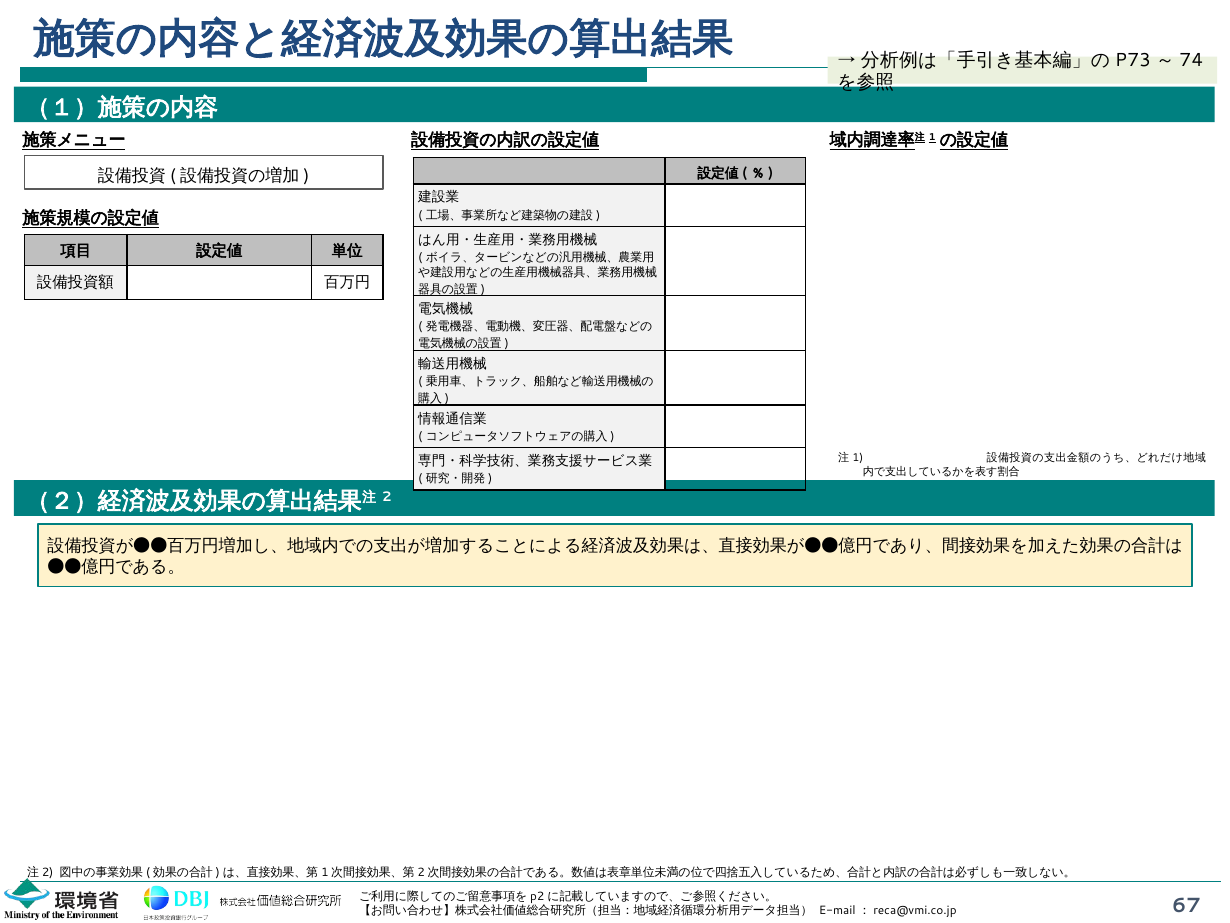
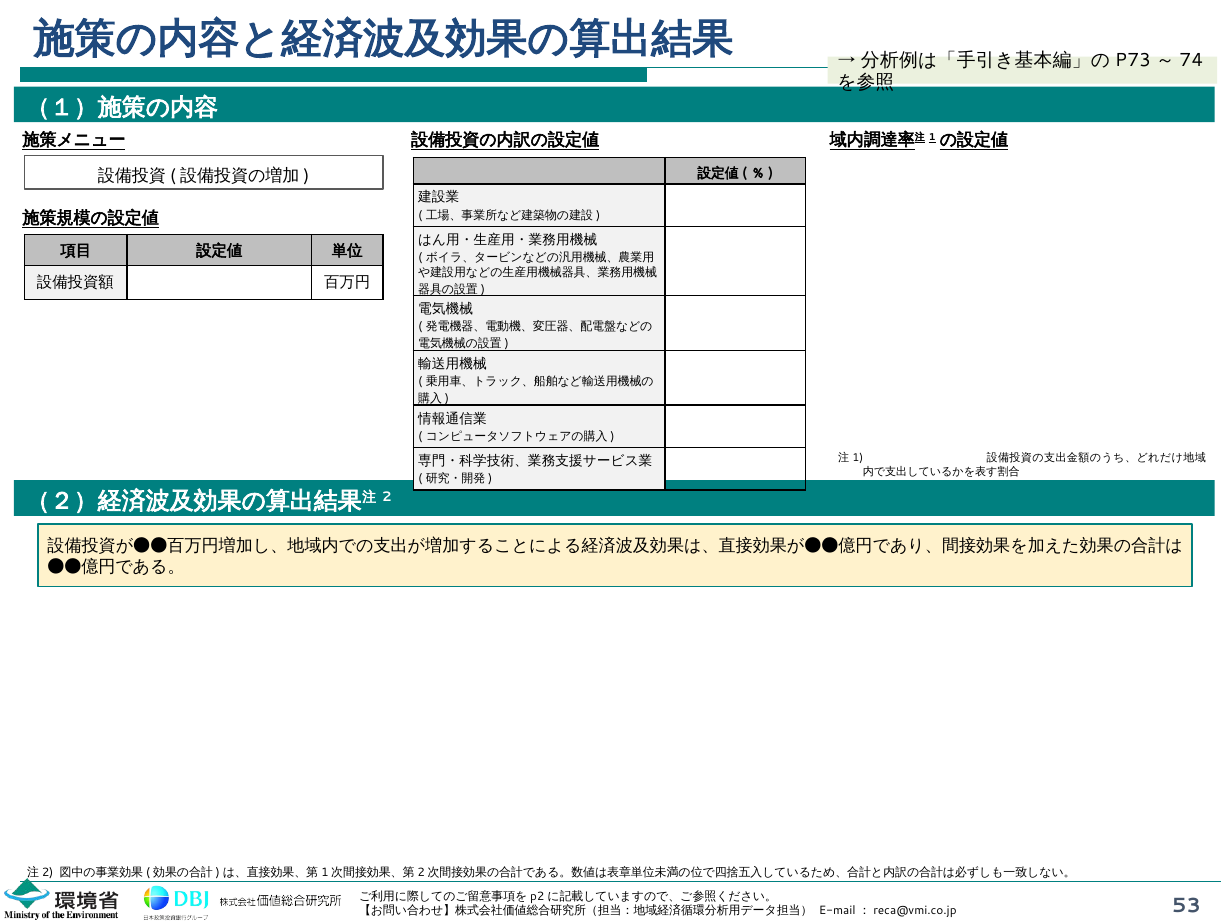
67: 67 -> 53
